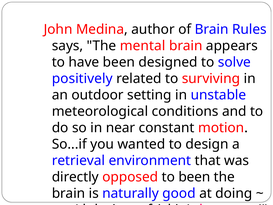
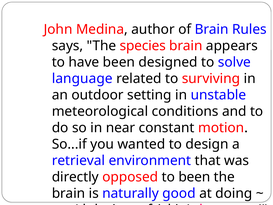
mental: mental -> species
positively: positively -> language
